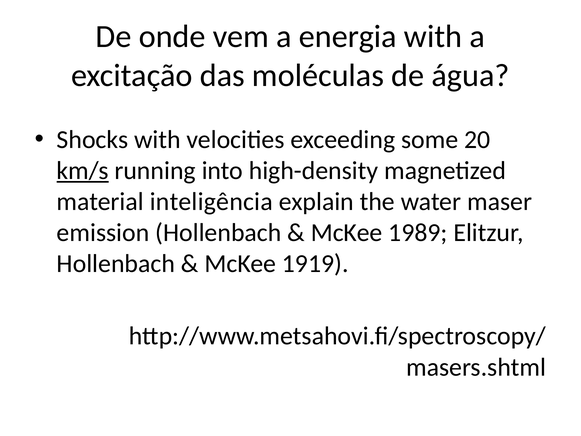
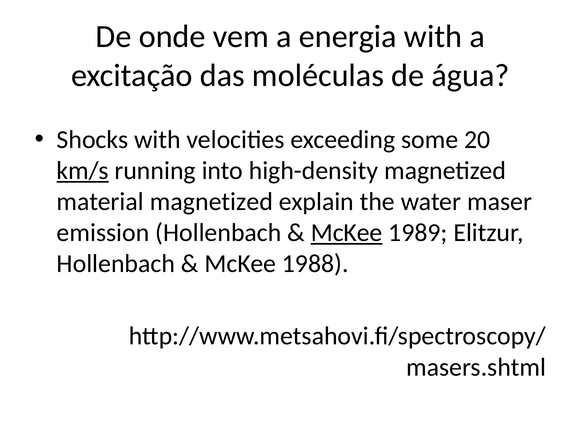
material inteligência: inteligência -> magnetized
McKee at (347, 233) underline: none -> present
1919: 1919 -> 1988
